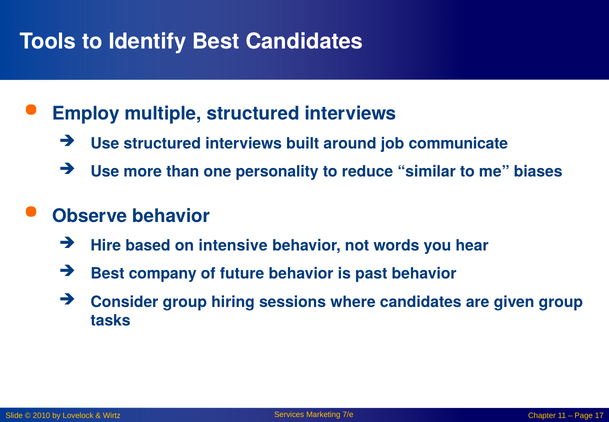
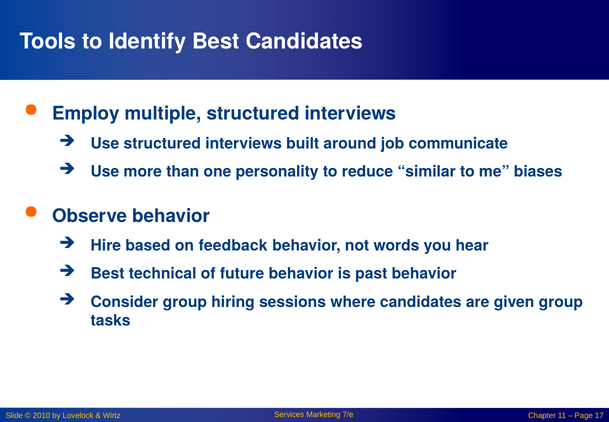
intensive: intensive -> feedback
company: company -> technical
